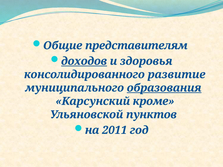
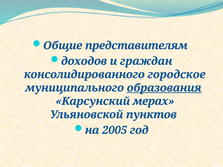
доходов underline: present -> none
здоровья: здоровья -> граждан
развитие: развитие -> городское
кроме: кроме -> мерах
2011: 2011 -> 2005
